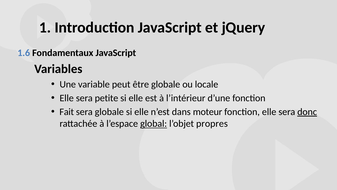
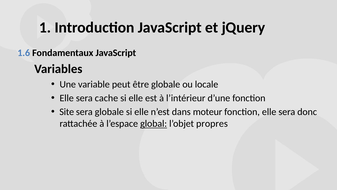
petite: petite -> cache
Fait: Fait -> Site
donc underline: present -> none
